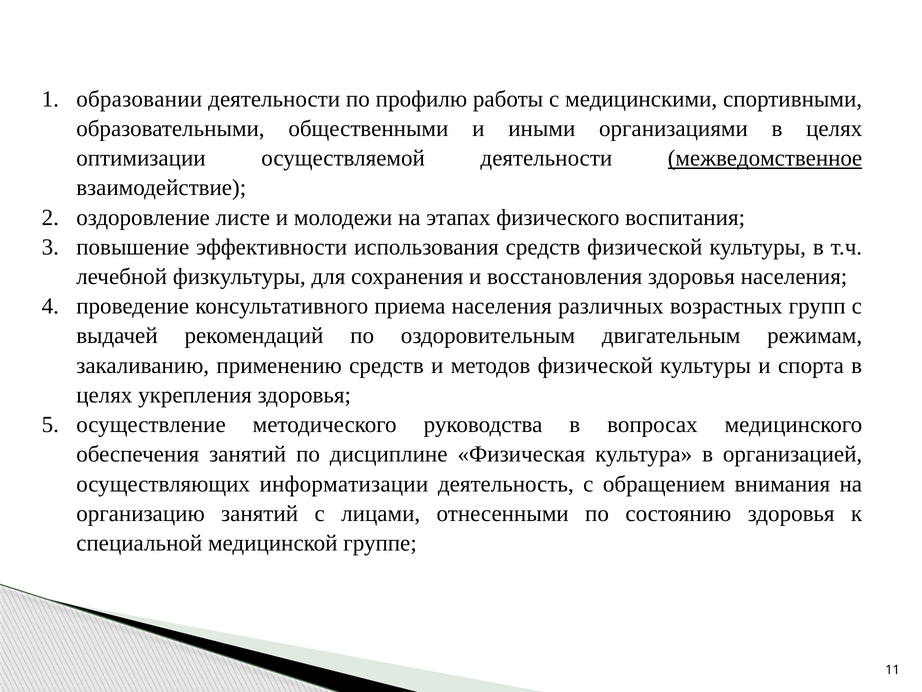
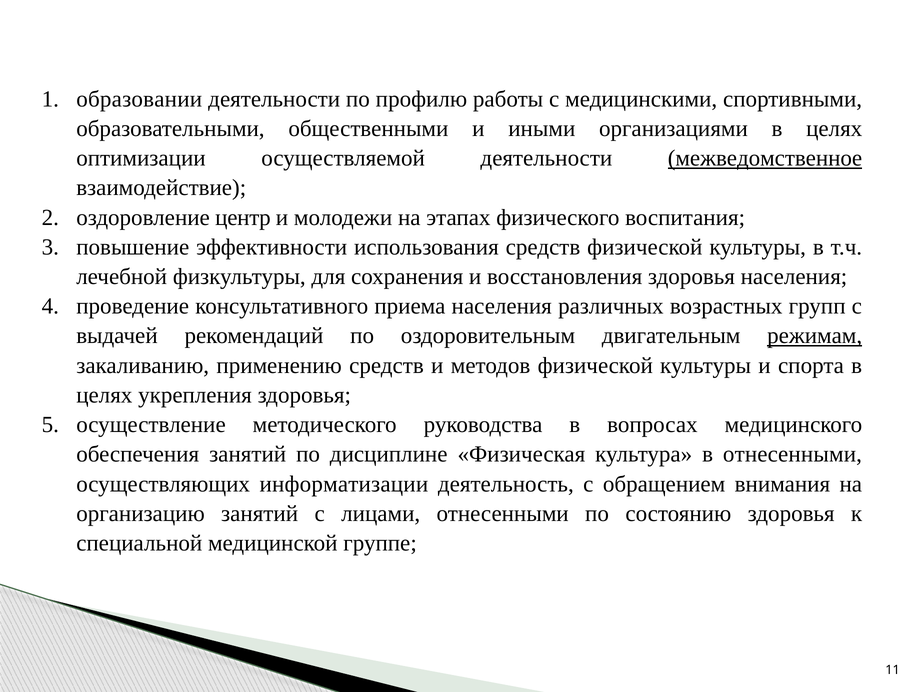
листе: листе -> центр
режимам underline: none -> present
в организацией: организацией -> отнесенными
